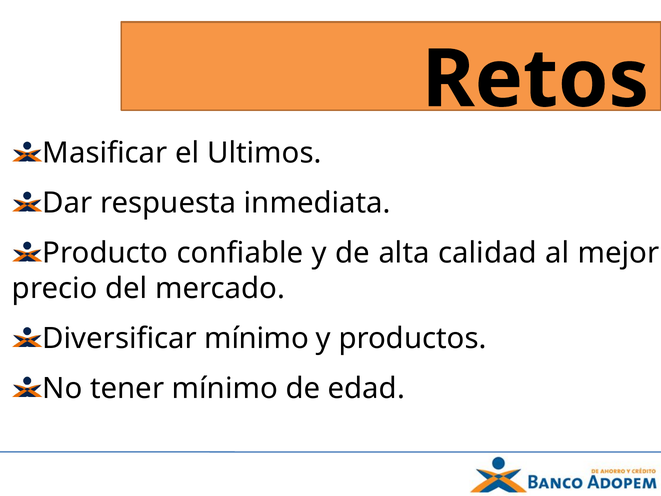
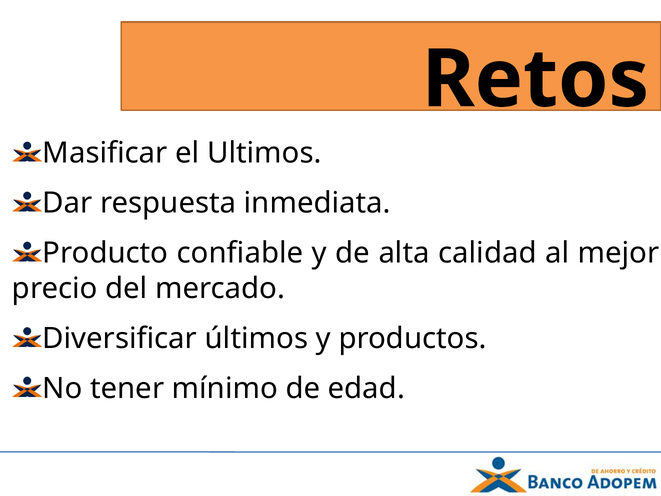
Diversificar mínimo: mínimo -> últimos
